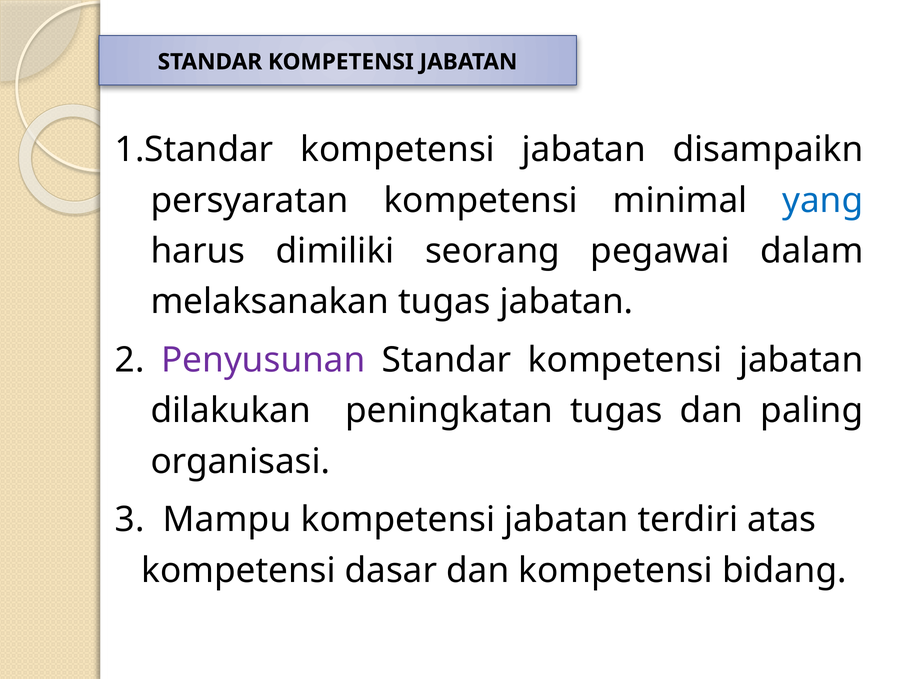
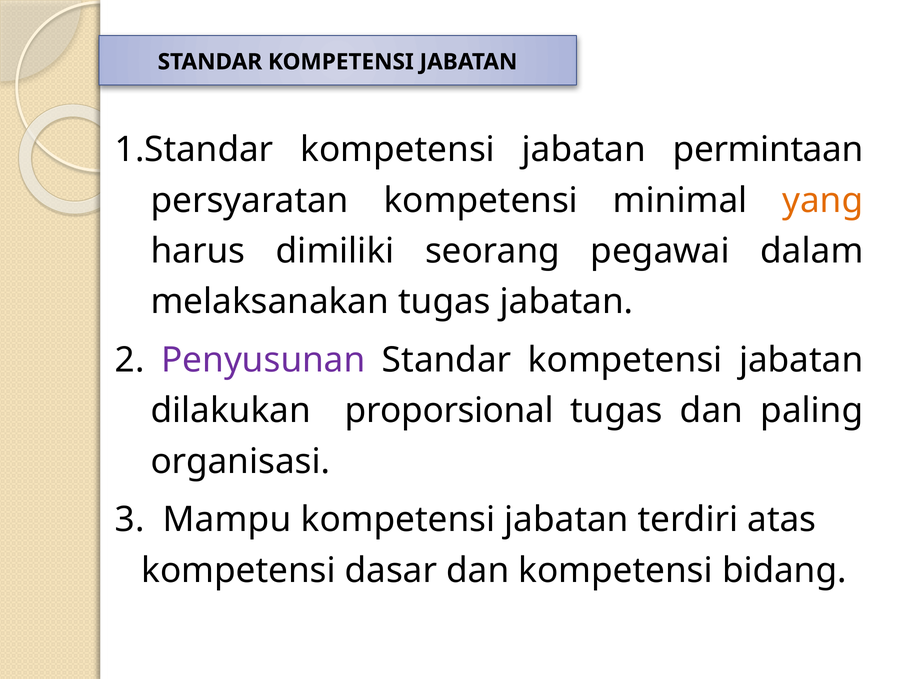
disampaikn: disampaikn -> permintaan
yang colour: blue -> orange
peningkatan: peningkatan -> proporsional
